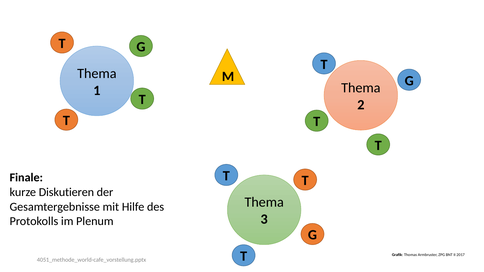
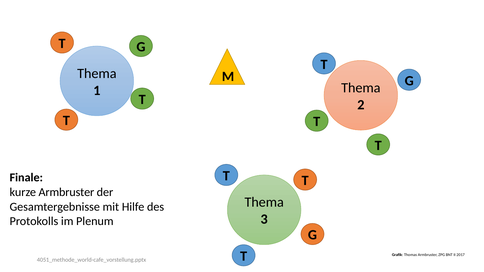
kurze Diskutieren: Diskutieren -> Armbruster
